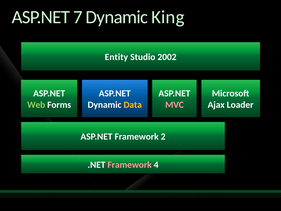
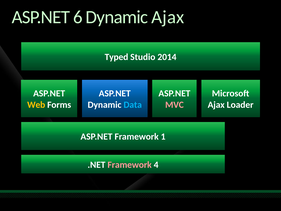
7: 7 -> 6
Dynamic King: King -> Ajax
Entity: Entity -> Typed
2002: 2002 -> 2014
Web colour: light green -> yellow
Data colour: yellow -> light blue
2: 2 -> 1
